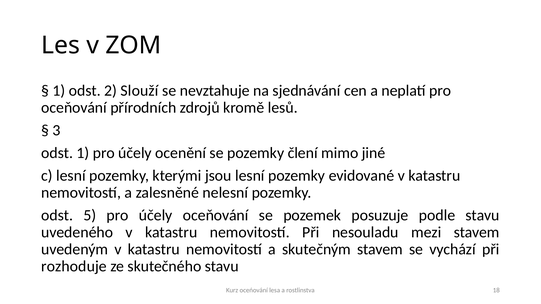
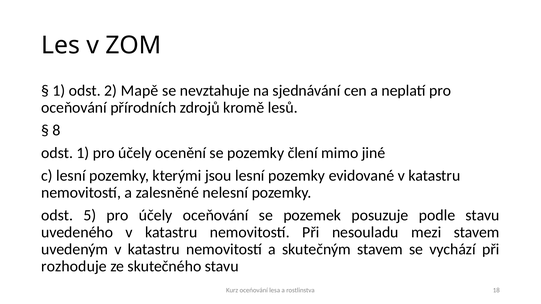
Slouží: Slouží -> Mapě
3: 3 -> 8
